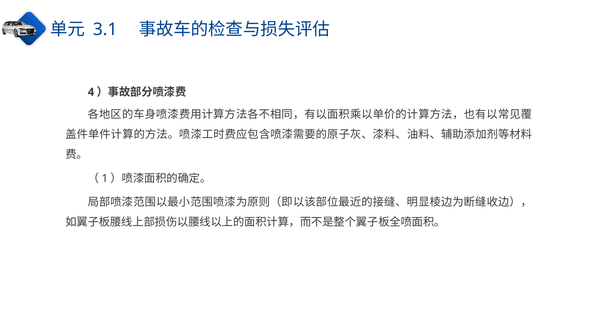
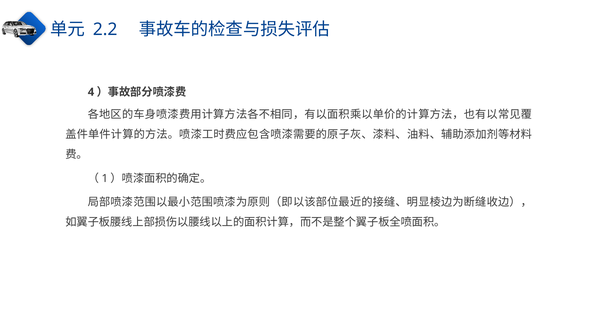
3.1: 3.1 -> 2.2
